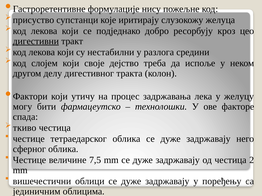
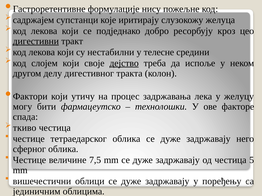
присуство: присуство -> садржајем
разлога: разлога -> телесне
дејство underline: none -> present
2: 2 -> 5
